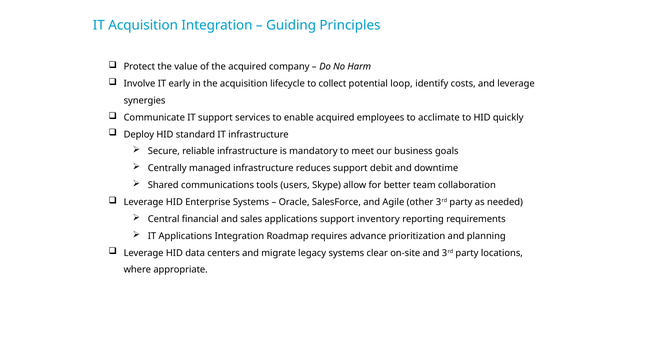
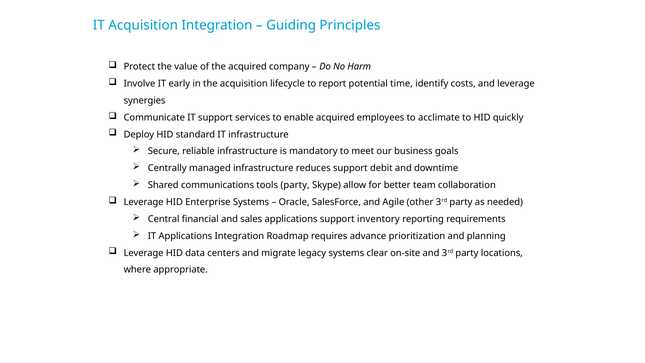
collect: collect -> report
loop: loop -> time
tools users: users -> party
